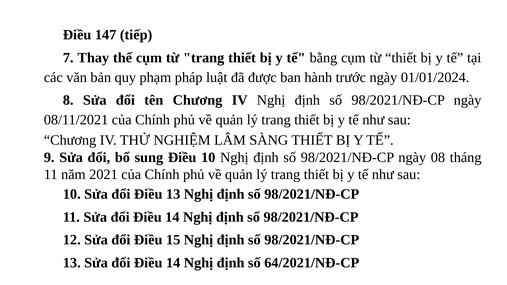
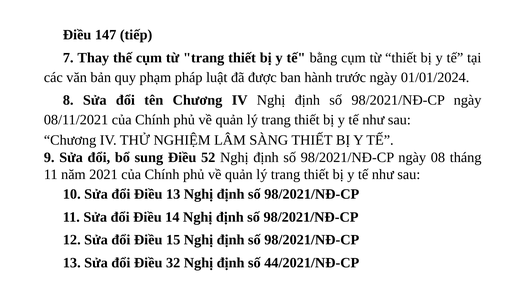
Điều 10: 10 -> 52
14 at (173, 263): 14 -> 32
64/2021/NĐ-CP: 64/2021/NĐ-CP -> 44/2021/NĐ-CP
